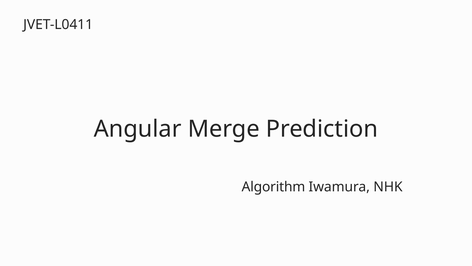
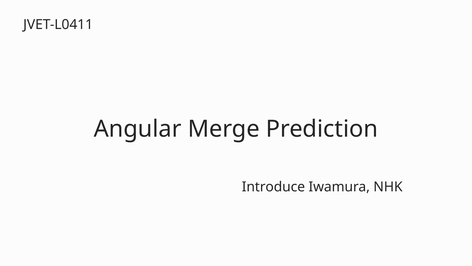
Algorithm: Algorithm -> Introduce
